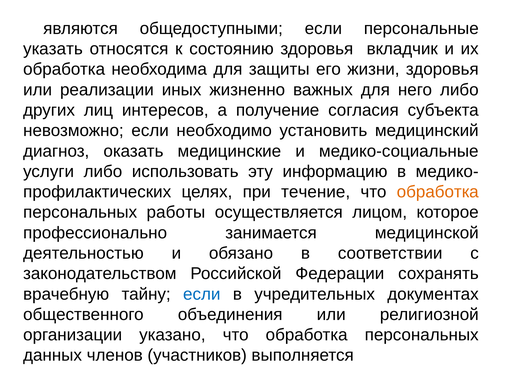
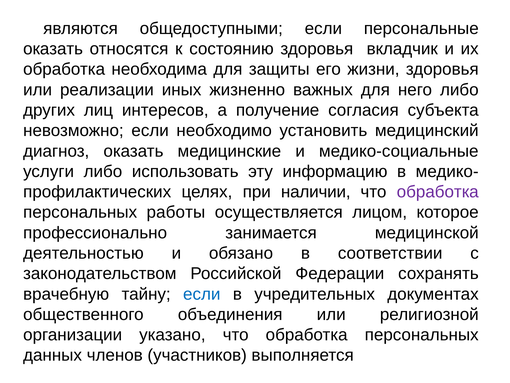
указать at (53, 49): указать -> оказать
течение: течение -> наличии
обработка at (438, 192) colour: orange -> purple
